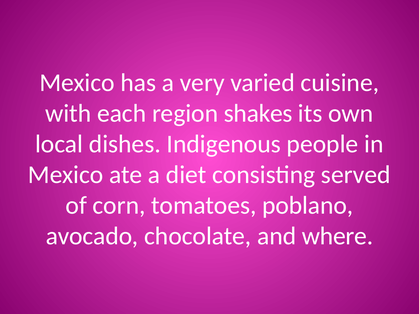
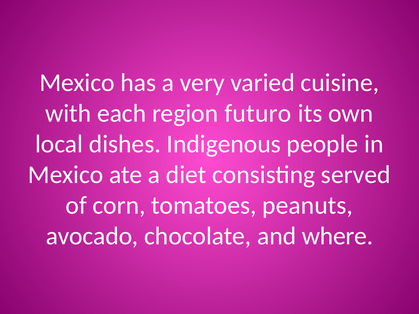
shakes: shakes -> futuro
poblano: poblano -> peanuts
